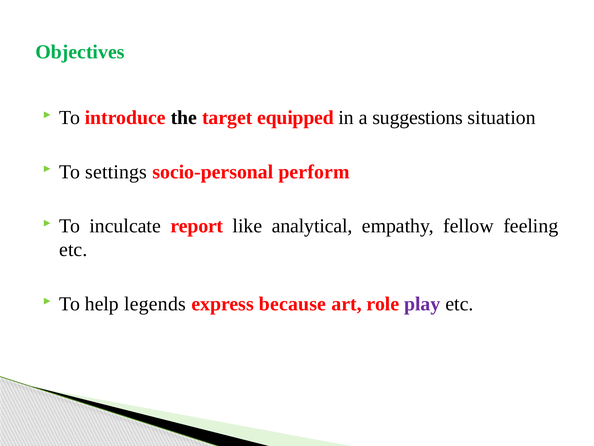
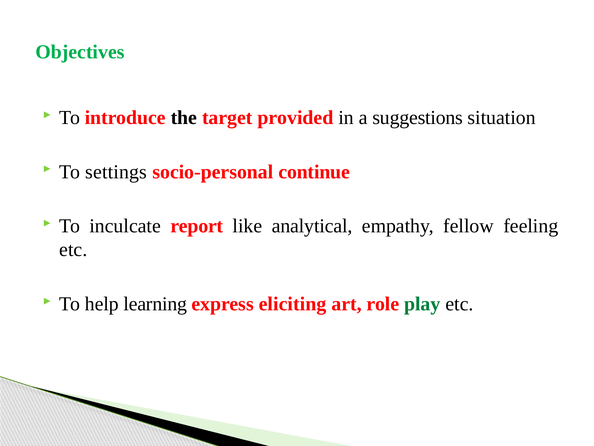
equipped: equipped -> provided
perform: perform -> continue
legends: legends -> learning
because: because -> eliciting
play colour: purple -> green
